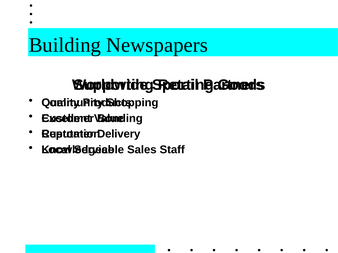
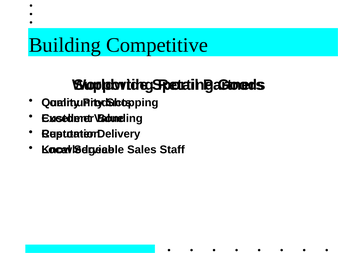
Newspapers: Newspapers -> Competitive
